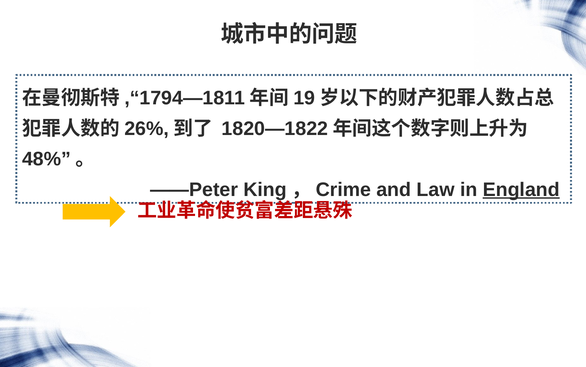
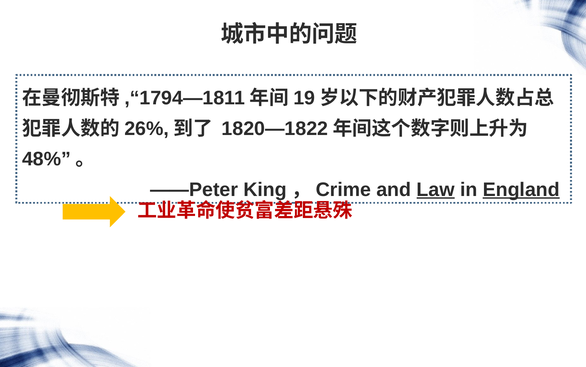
Law underline: none -> present
